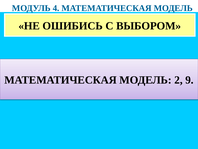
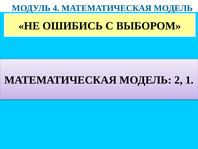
9: 9 -> 1
